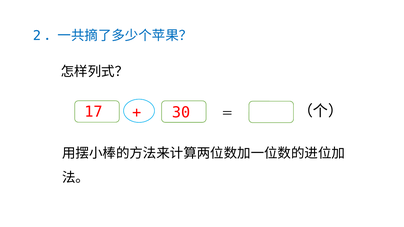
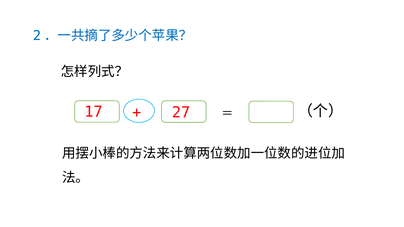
30: 30 -> 27
